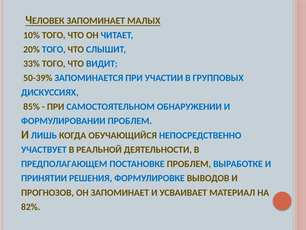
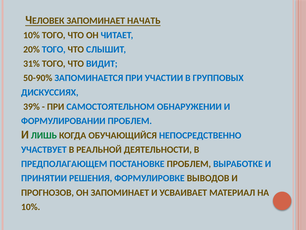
МАЛЫХ: МАЛЫХ -> НАЧАТЬ
33%: 33% -> 31%
50-39%: 50-39% -> 50-90%
85%: 85% -> 39%
ЛИШЬ colour: blue -> green
82% at (31, 207): 82% -> 10%
